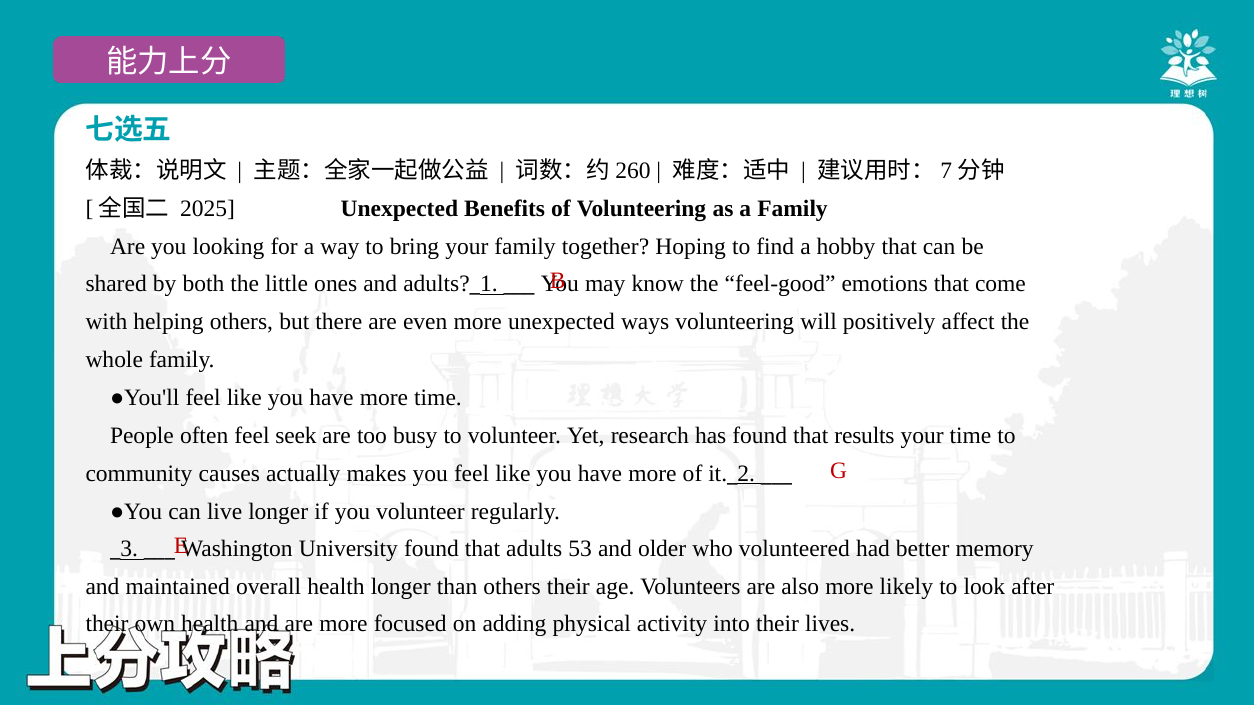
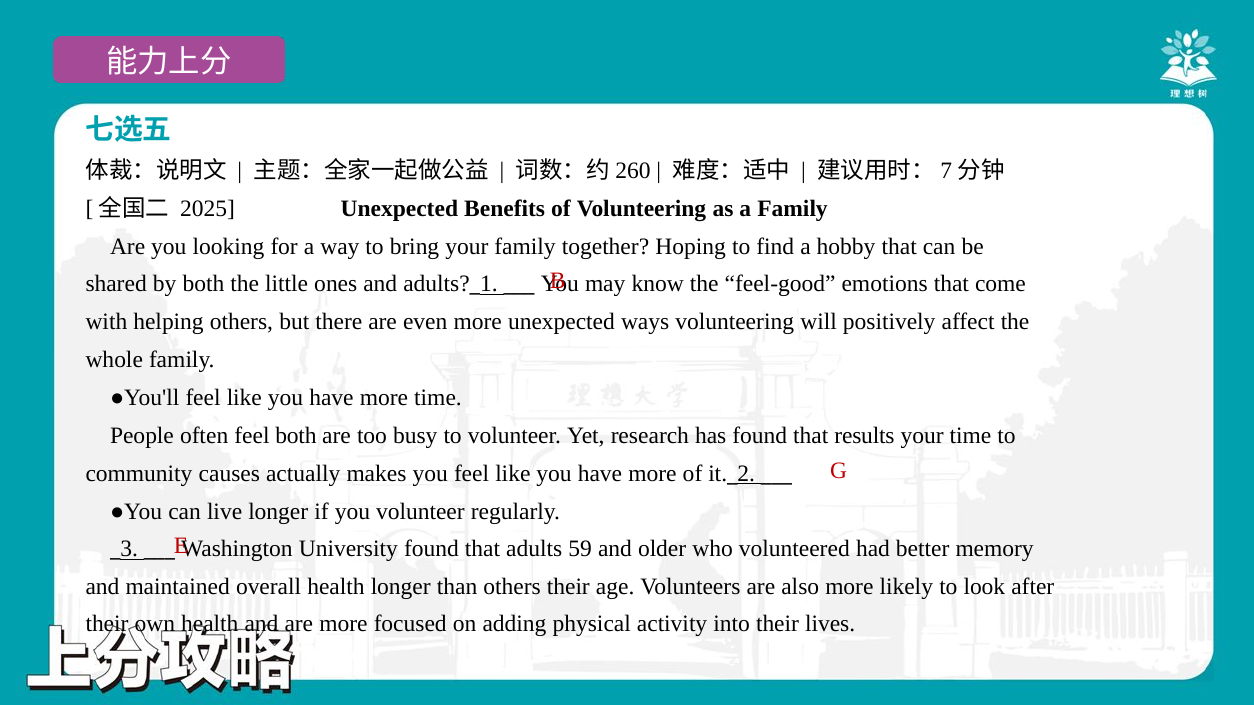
feel seek: seek -> both
53: 53 -> 59
